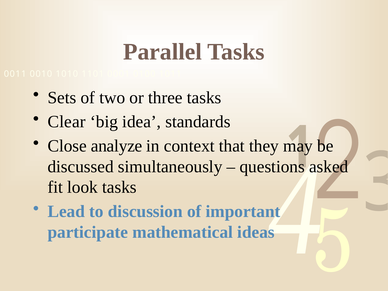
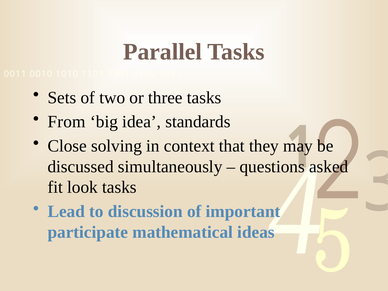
Clear: Clear -> From
analyze: analyze -> solving
